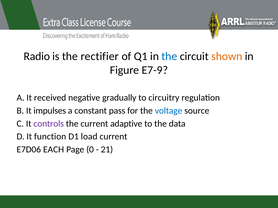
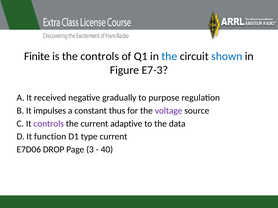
Radio: Radio -> Finite
the rectifier: rectifier -> controls
shown colour: orange -> blue
E7-9: E7-9 -> E7-3
circuitry: circuitry -> purpose
pass: pass -> thus
voltage colour: blue -> purple
load: load -> type
EACH: EACH -> DROP
0: 0 -> 3
21: 21 -> 40
